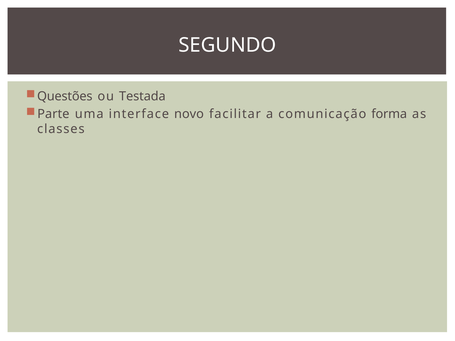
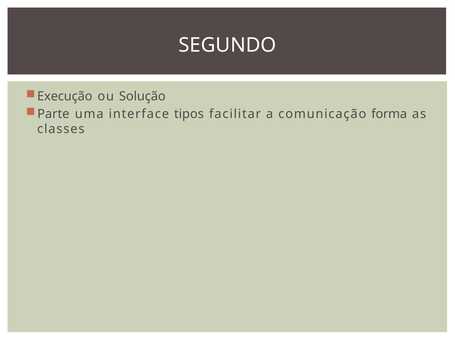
Questões: Questões -> Execução
Testada: Testada -> Solução
novo: novo -> tipos
